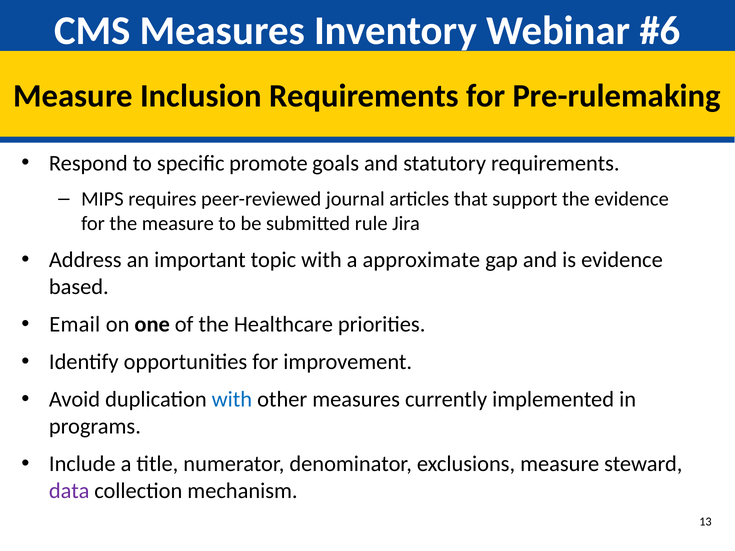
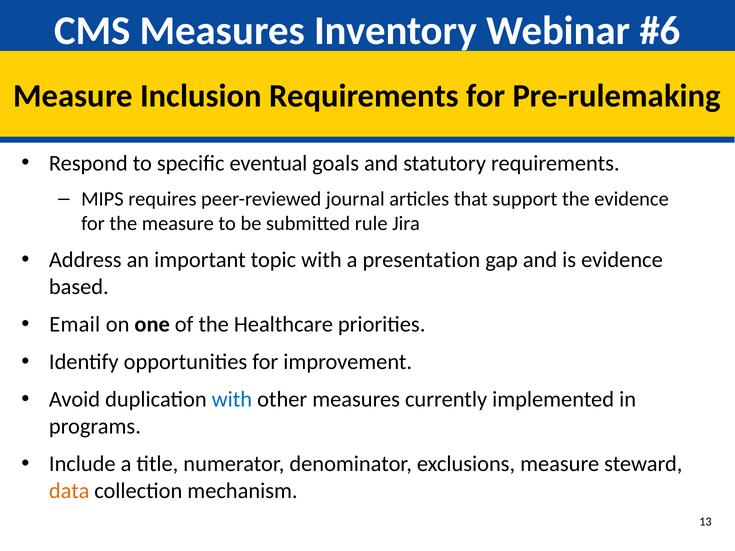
promote: promote -> eventual
approximate: approximate -> presentation
data colour: purple -> orange
